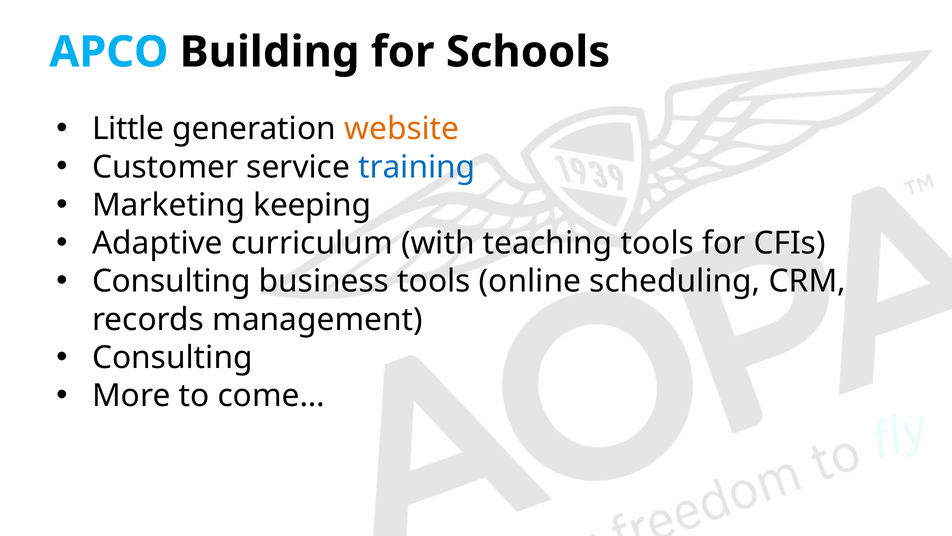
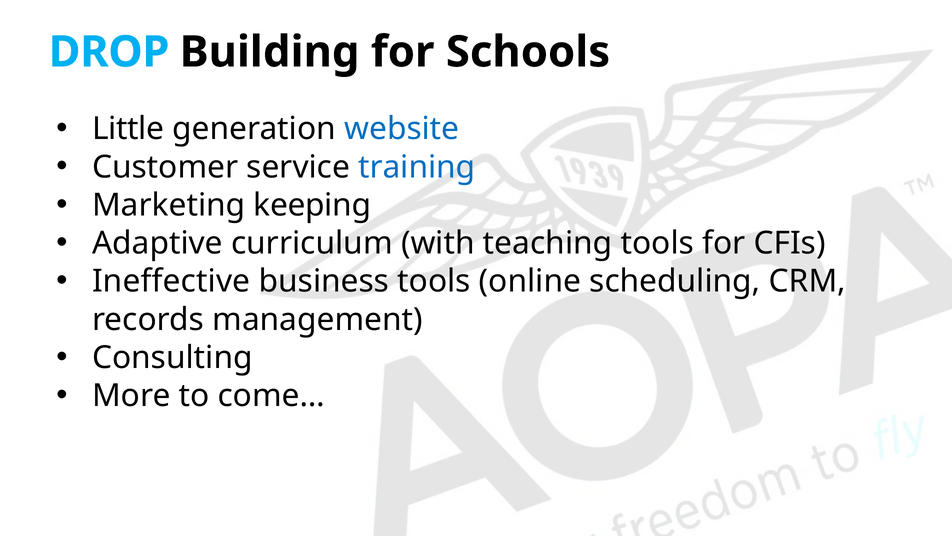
APCO: APCO -> DROP
website colour: orange -> blue
Consulting at (171, 281): Consulting -> Ineffective
